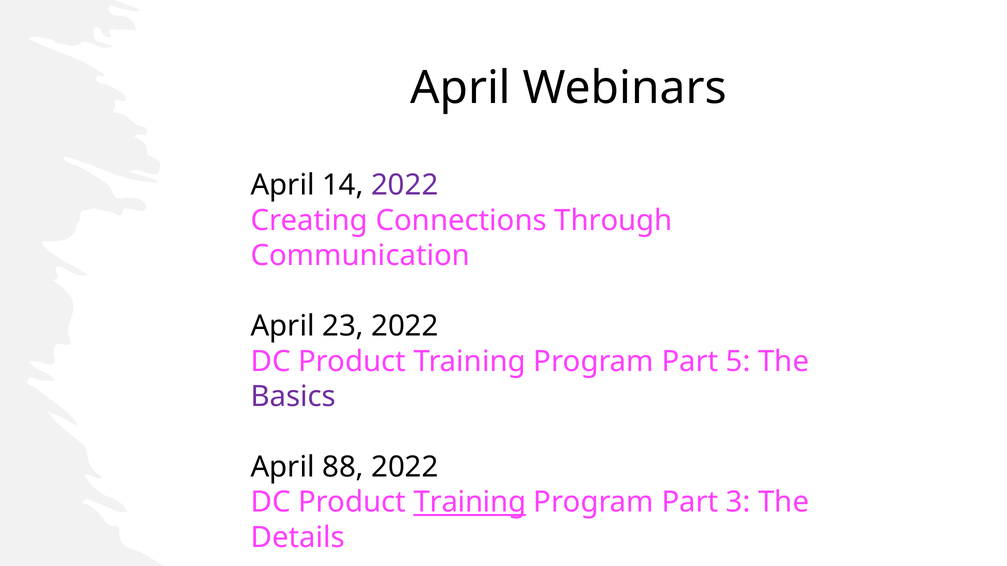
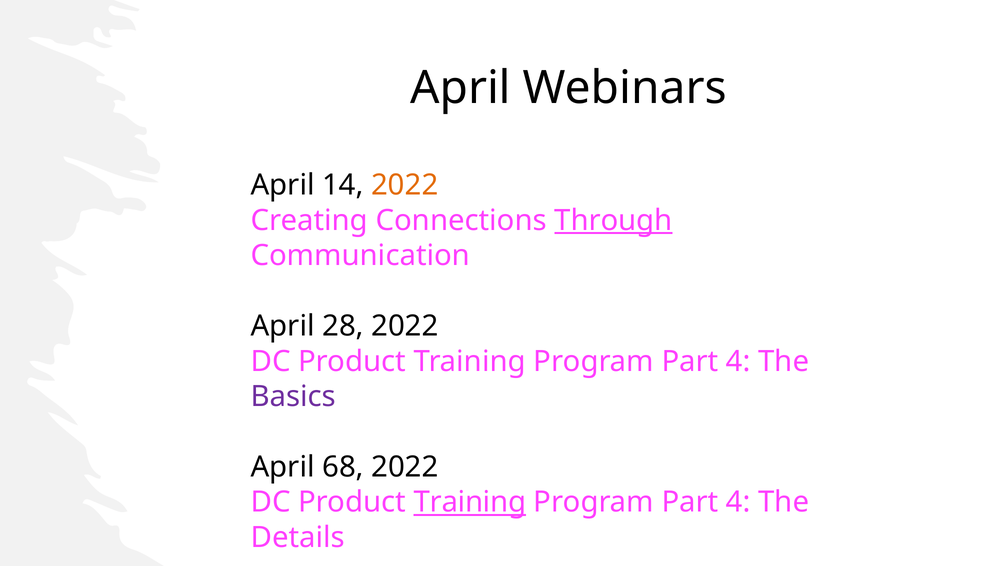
2022 at (405, 185) colour: purple -> orange
Through underline: none -> present
23: 23 -> 28
5 at (738, 362): 5 -> 4
88: 88 -> 68
3 at (738, 503): 3 -> 4
